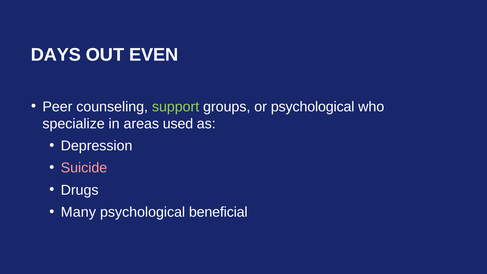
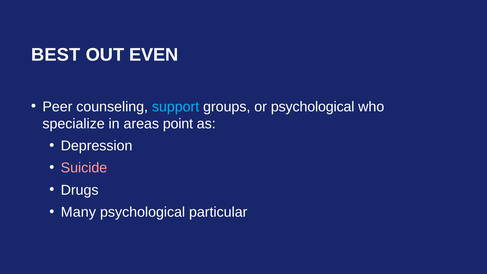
DAYS: DAYS -> BEST
support colour: light green -> light blue
used: used -> point
beneficial: beneficial -> particular
